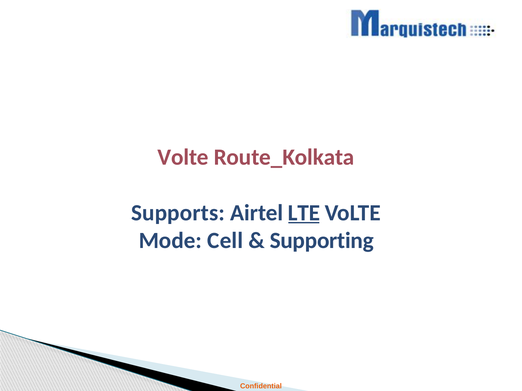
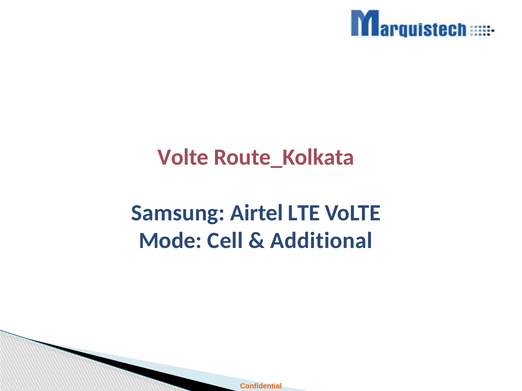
Supports: Supports -> Samsung
LTE underline: present -> none
Supporting: Supporting -> Additional
